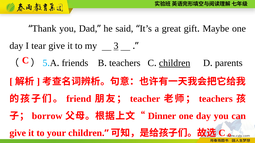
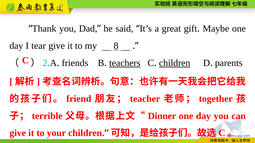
3: 3 -> 8
5: 5 -> 2
teachers at (125, 63) underline: none -> present
teachers at (216, 99): teachers -> together
borrow: borrow -> terrible
